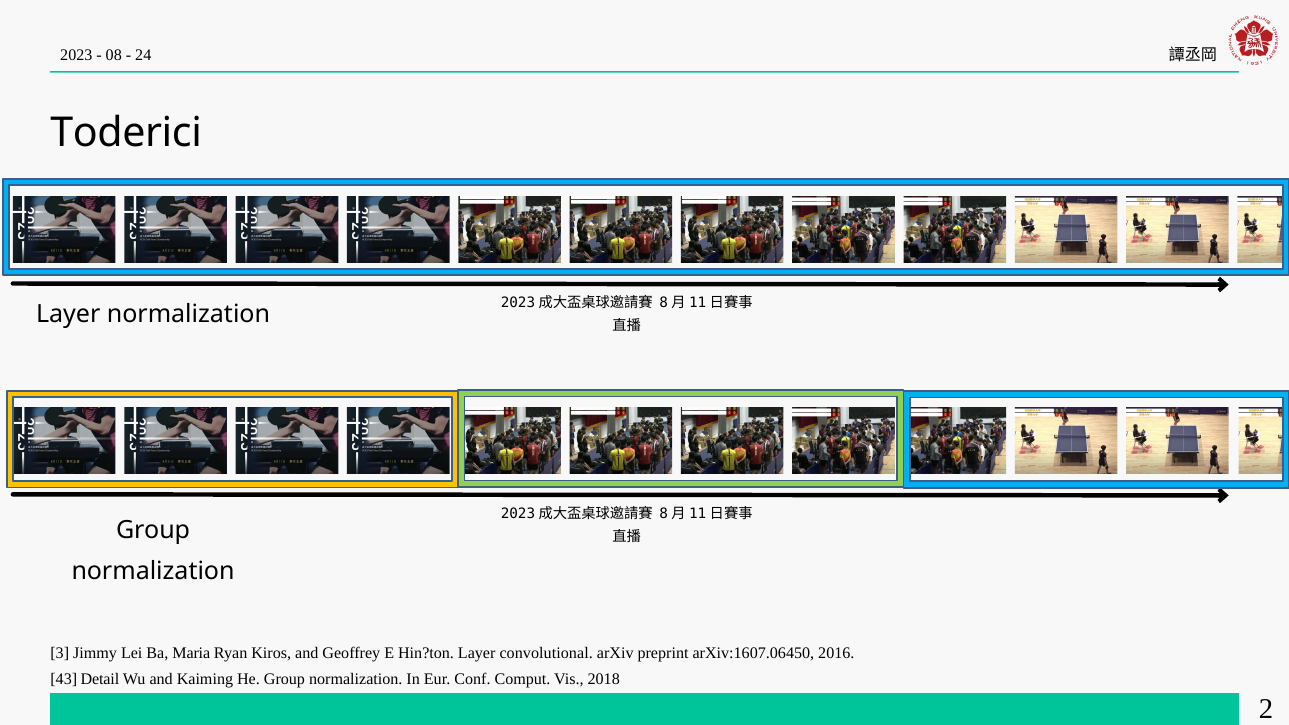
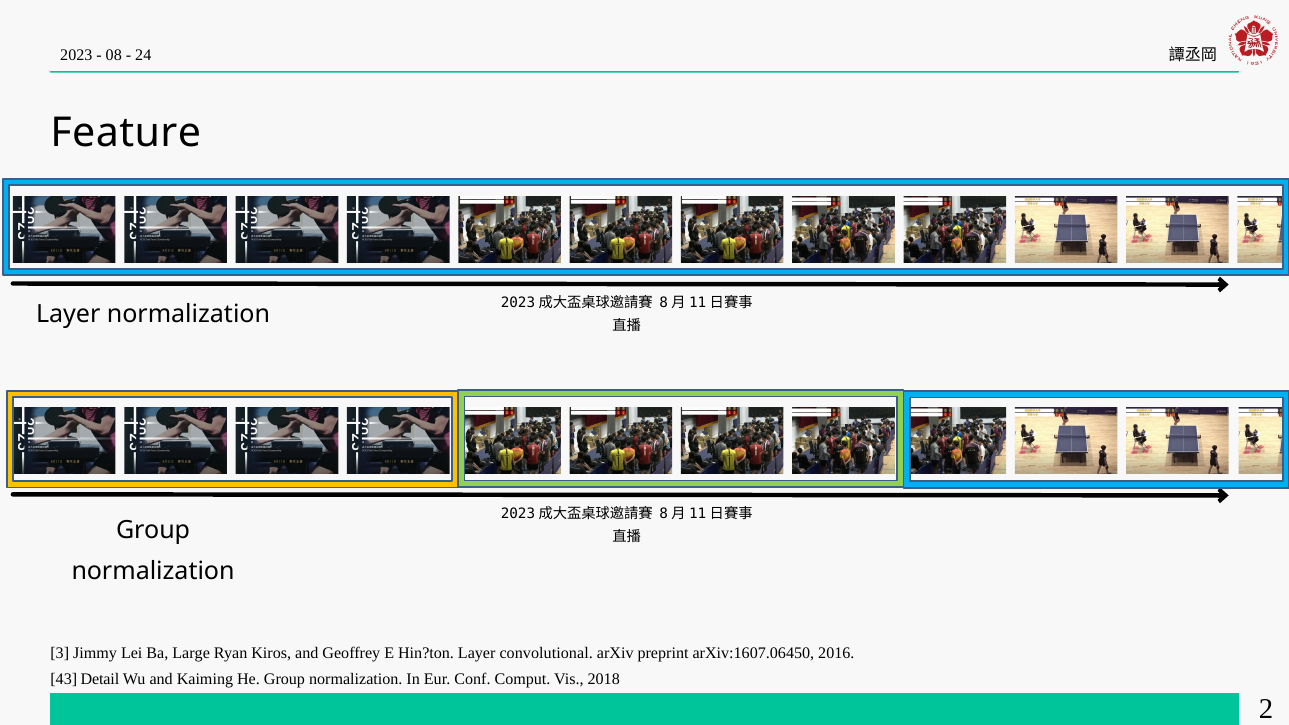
Toderici: Toderici -> Feature
Maria: Maria -> Large
